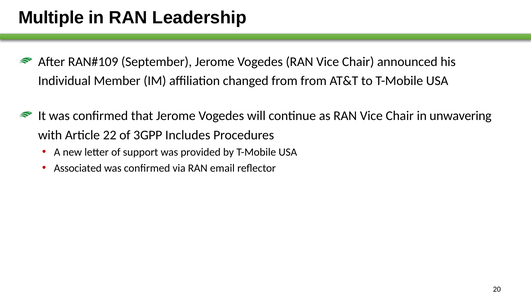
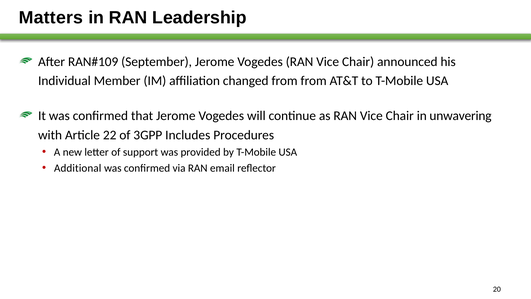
Multiple: Multiple -> Matters
Associated: Associated -> Additional
